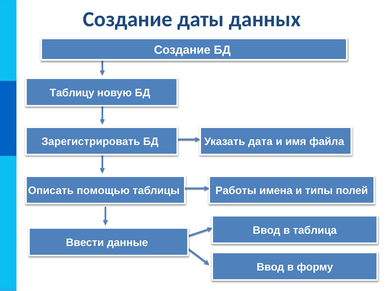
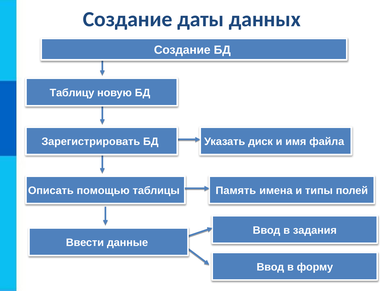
дата: дата -> диск
Работы: Работы -> Память
таблица: таблица -> задания
